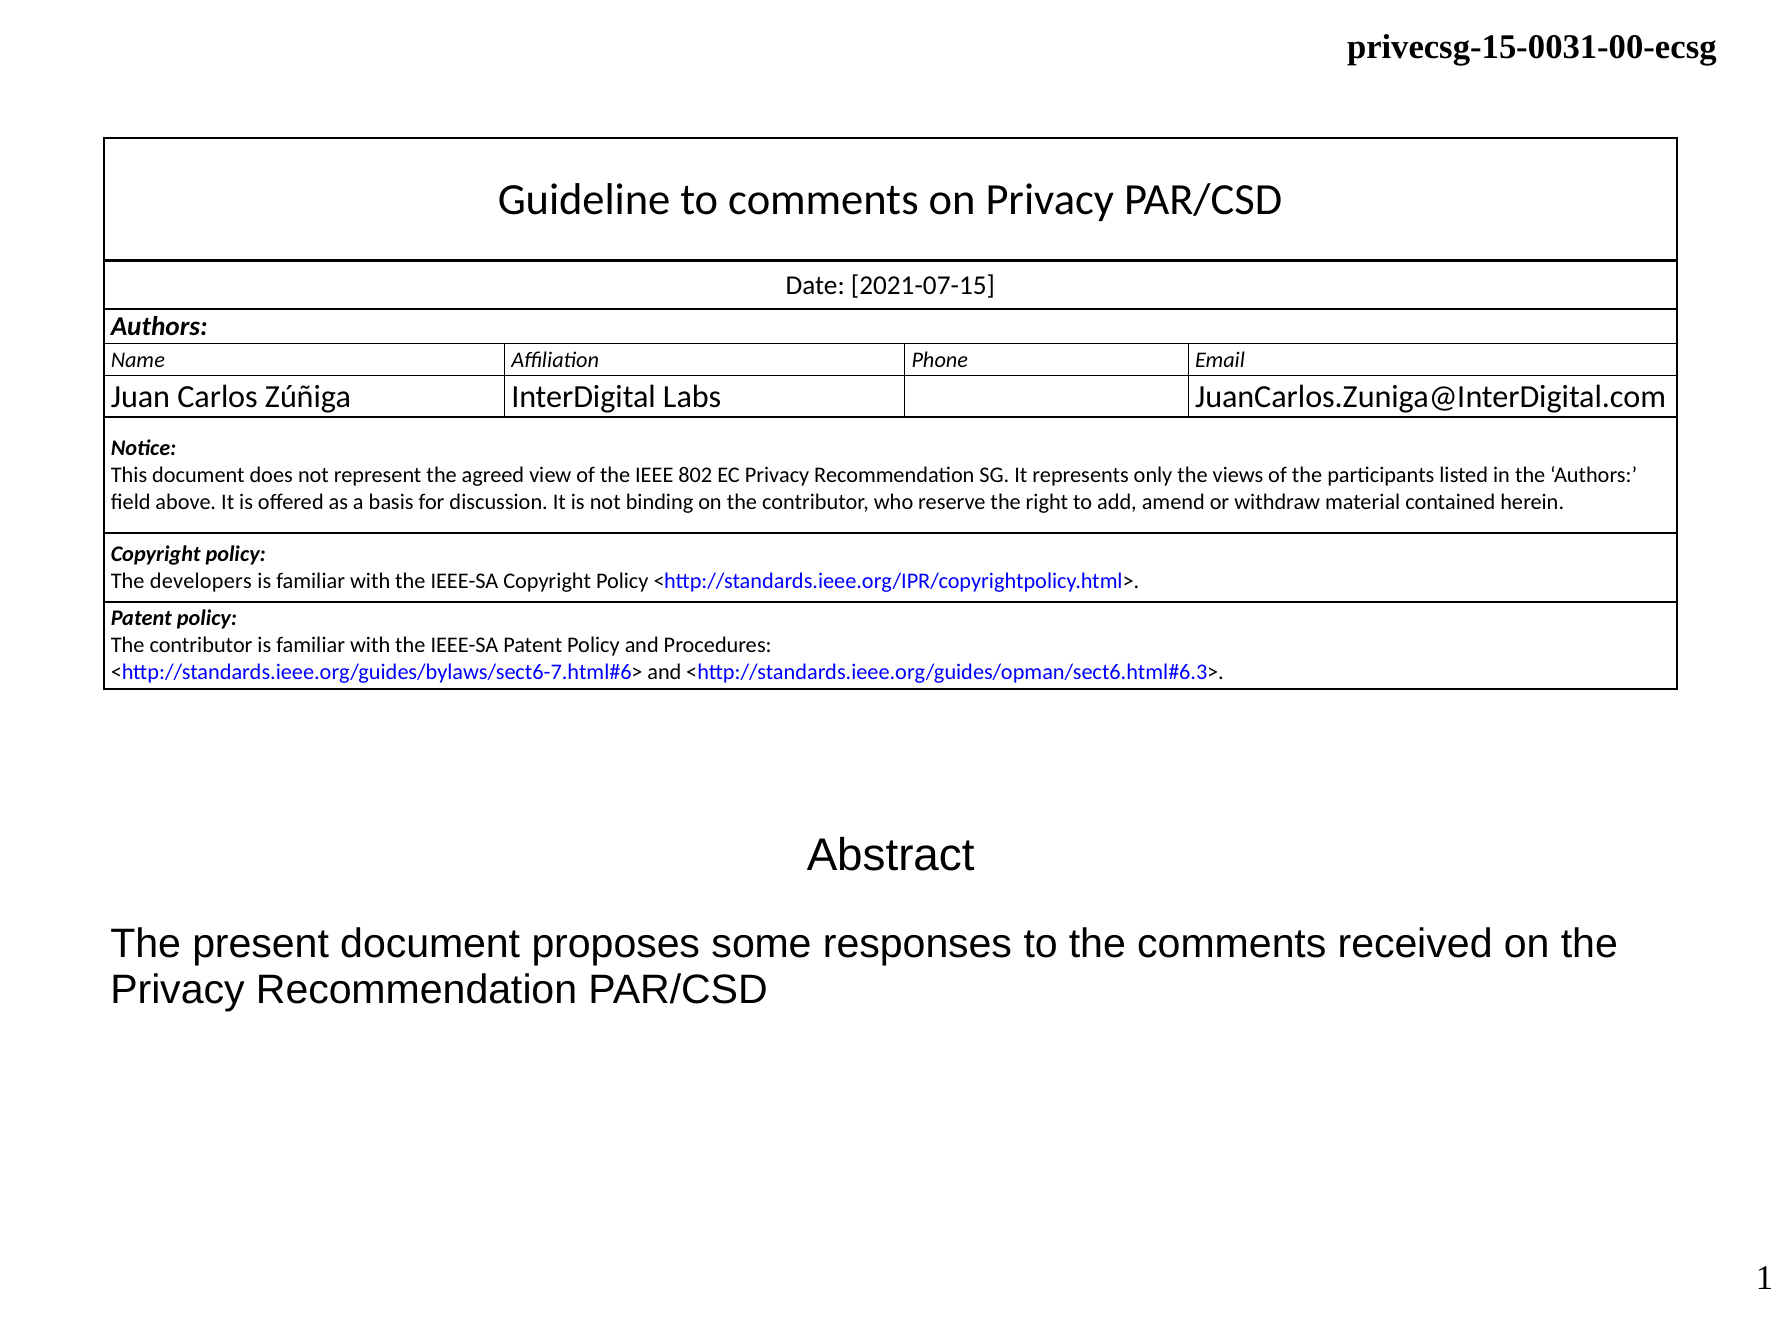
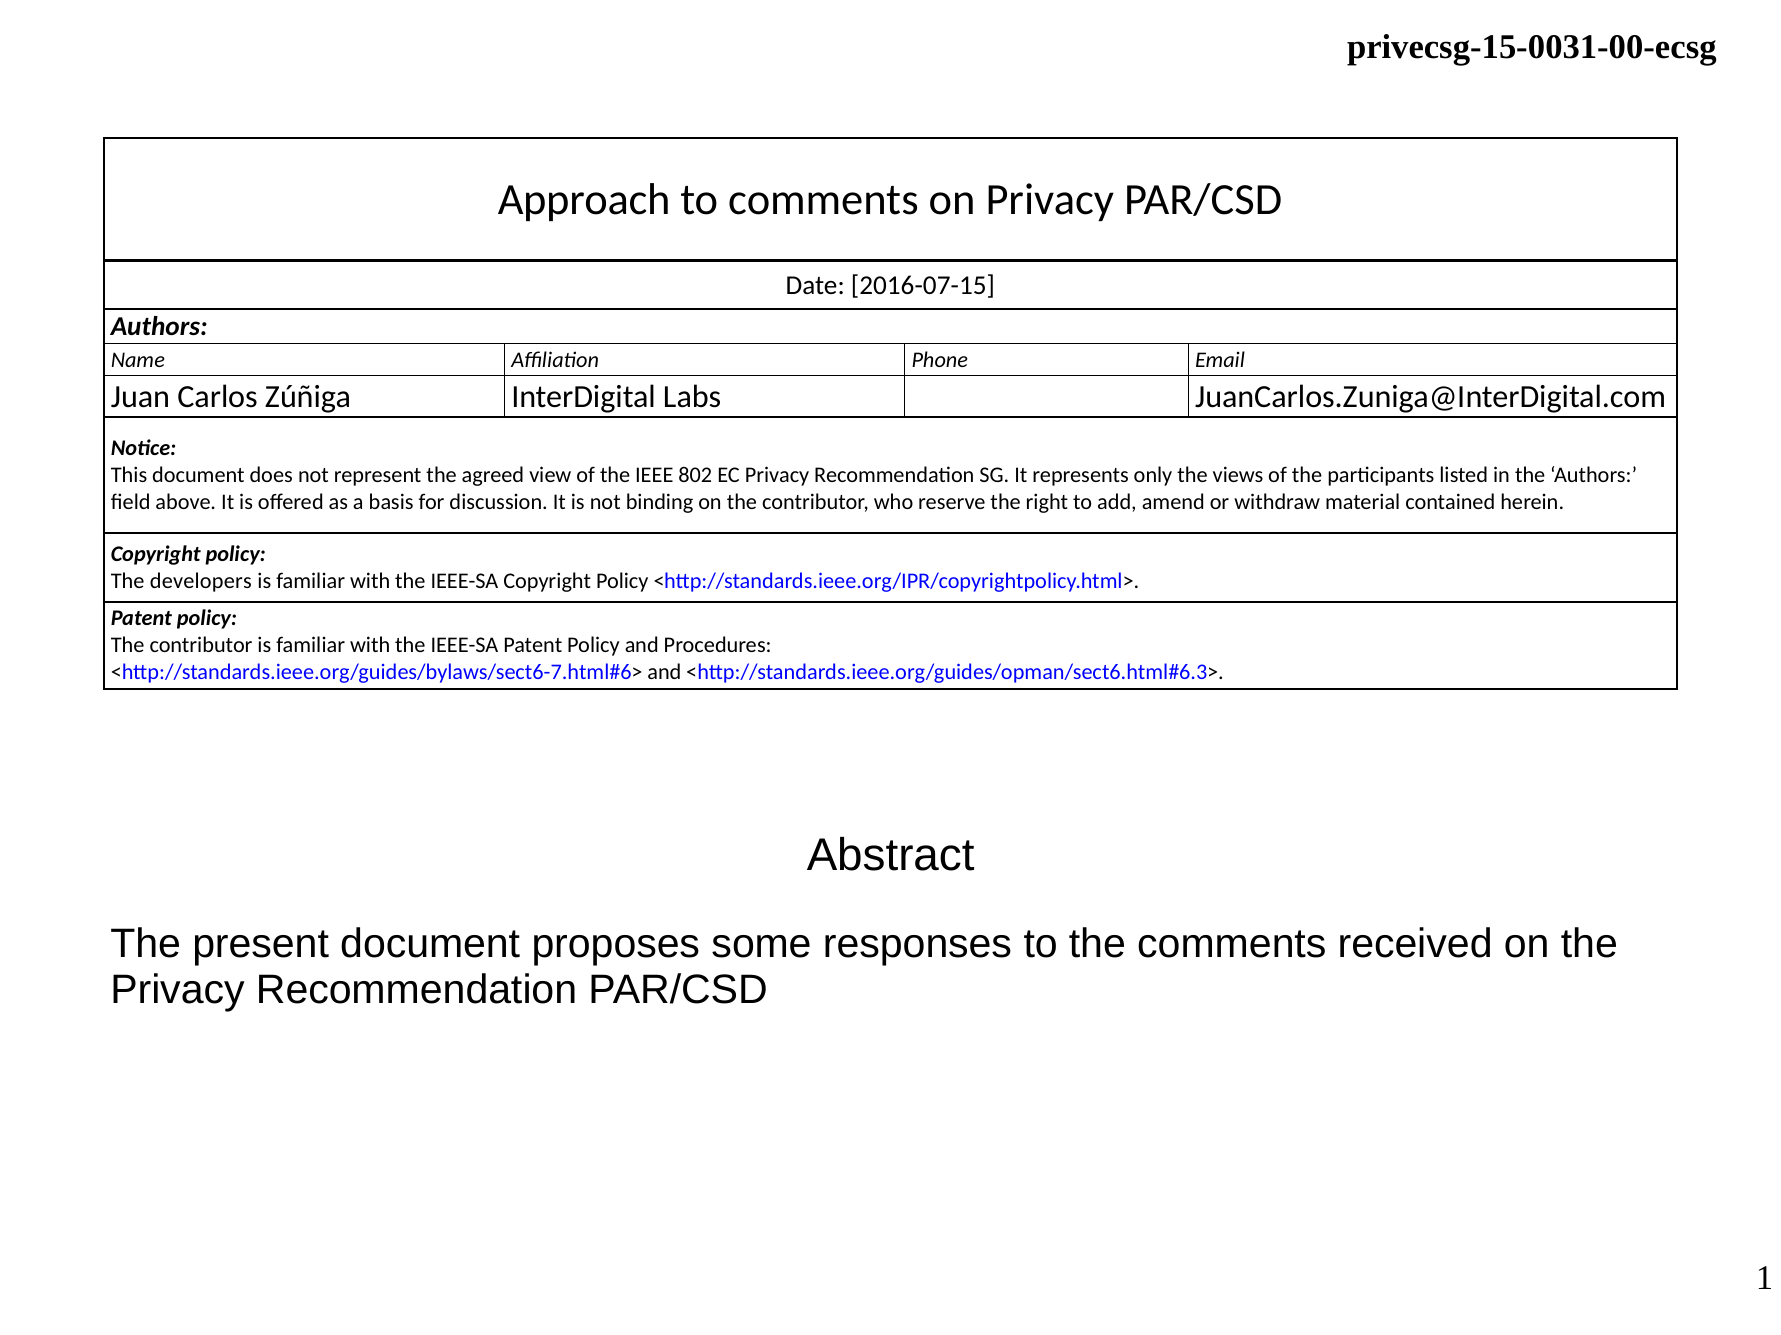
Guideline: Guideline -> Approach
2021-07-15: 2021-07-15 -> 2016-07-15
